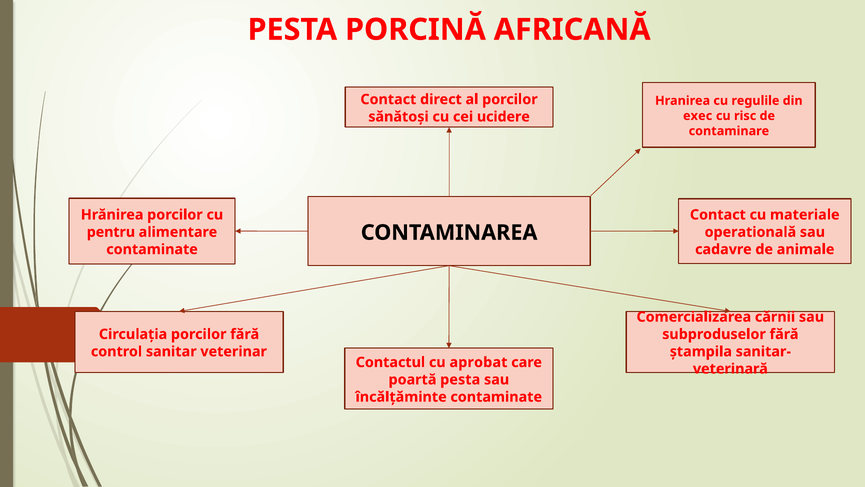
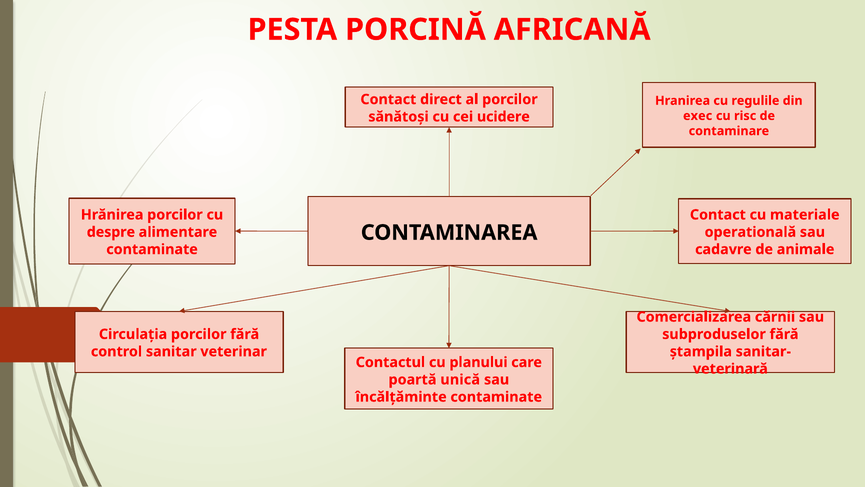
pentru: pentru -> despre
aprobat: aprobat -> planului
poartă pesta: pesta -> unică
